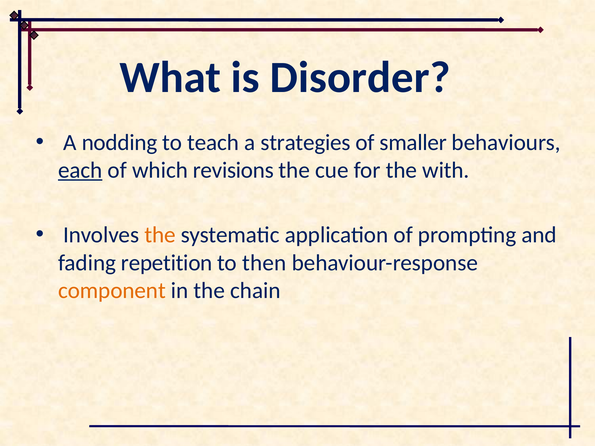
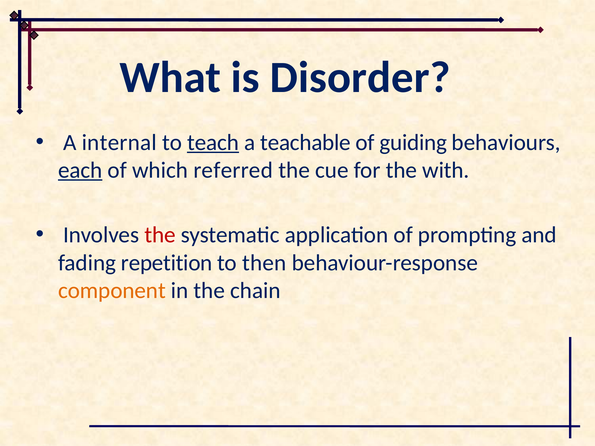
nodding: nodding -> internal
teach underline: none -> present
strategies: strategies -> teachable
smaller: smaller -> guiding
revisions: revisions -> referred
the at (160, 235) colour: orange -> red
